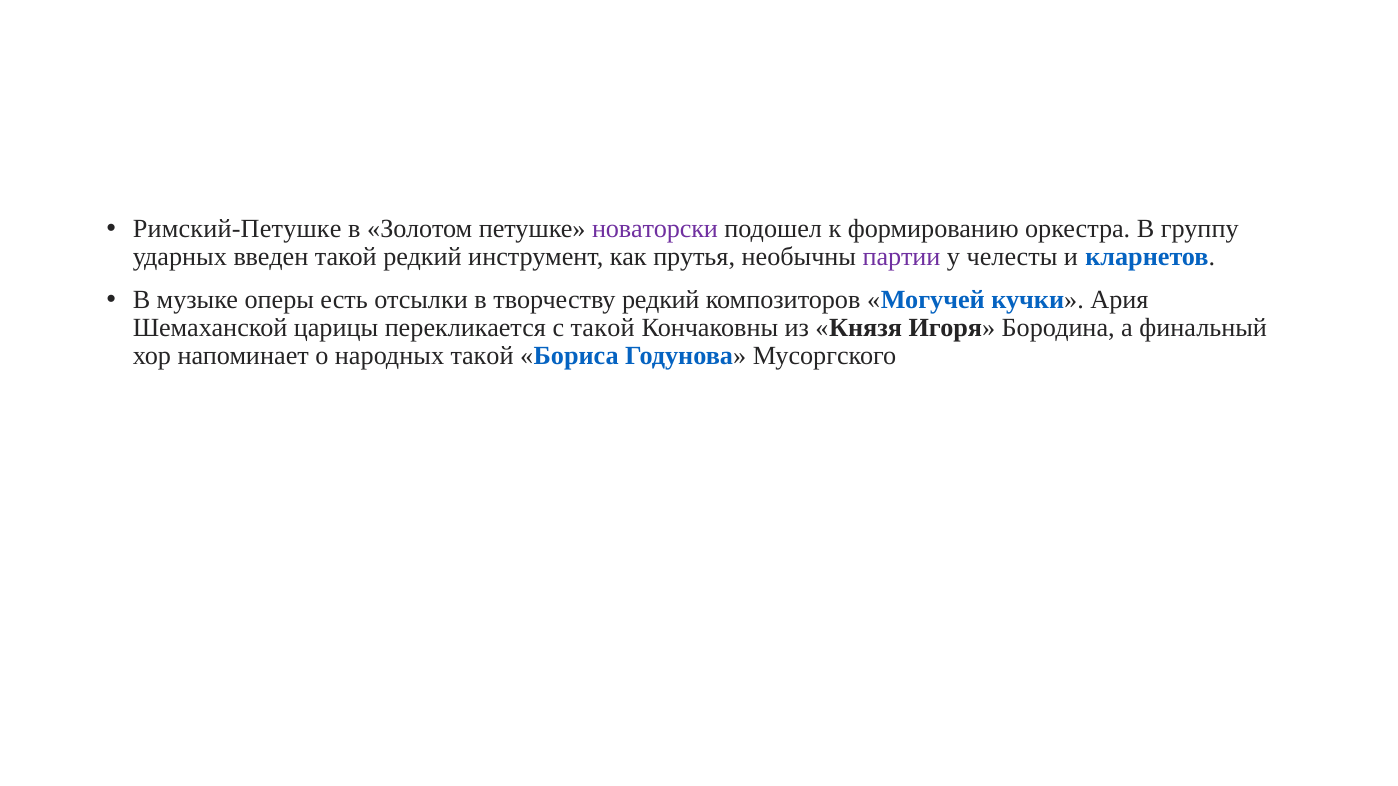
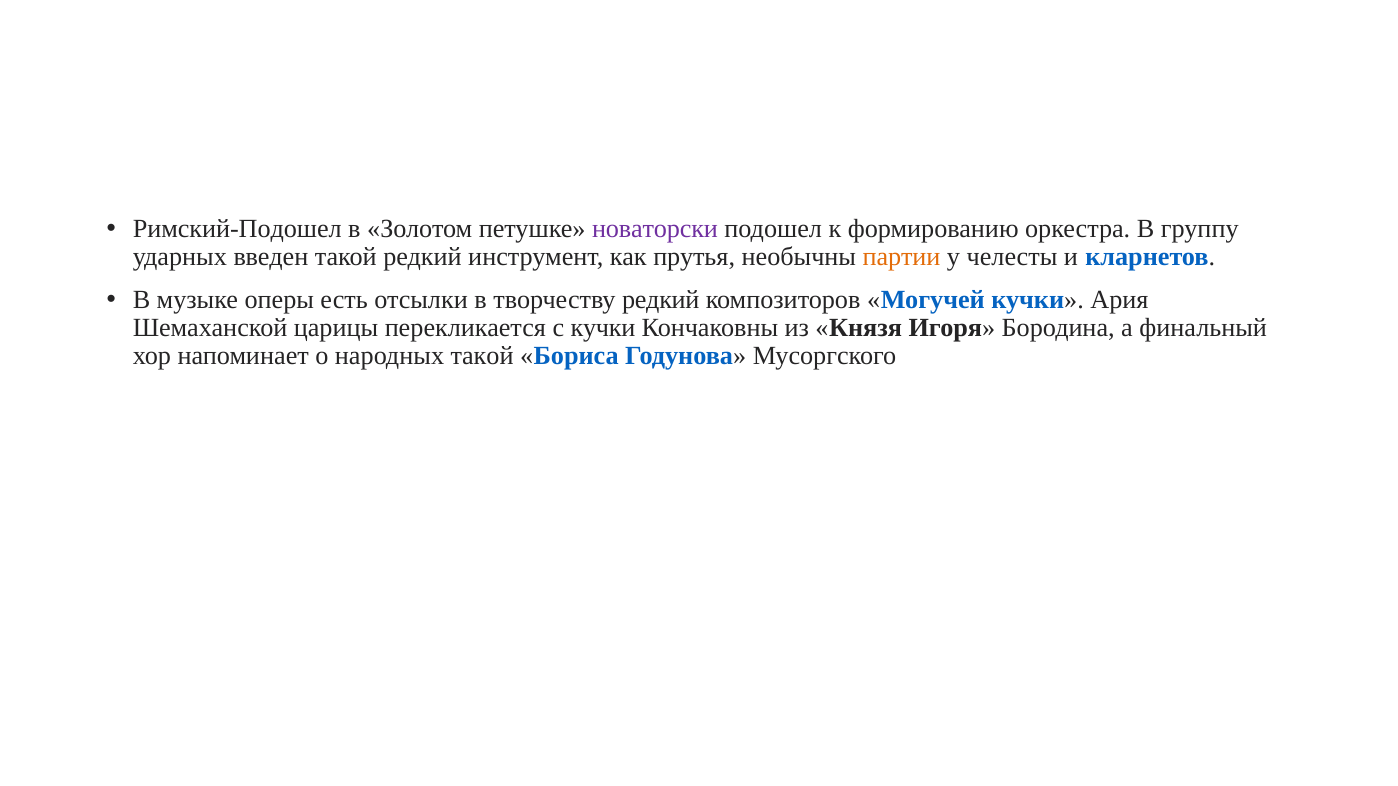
Римский-Петушке: Римский-Петушке -> Римский-Подошел
партии colour: purple -> orange
с такой: такой -> кучки
